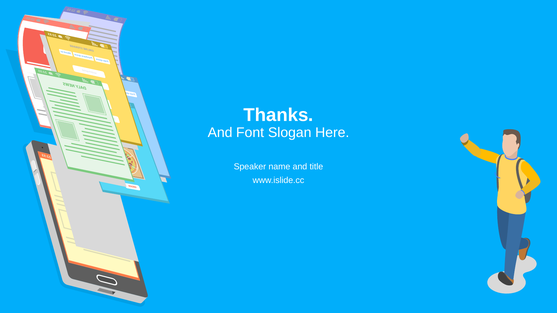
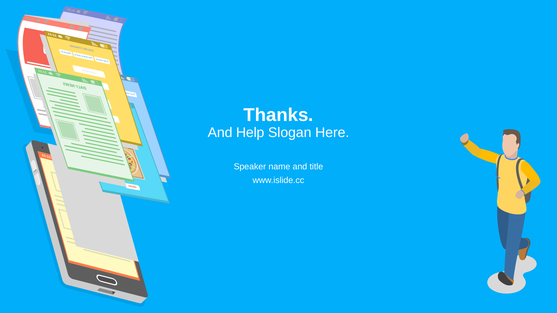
Font: Font -> Help
